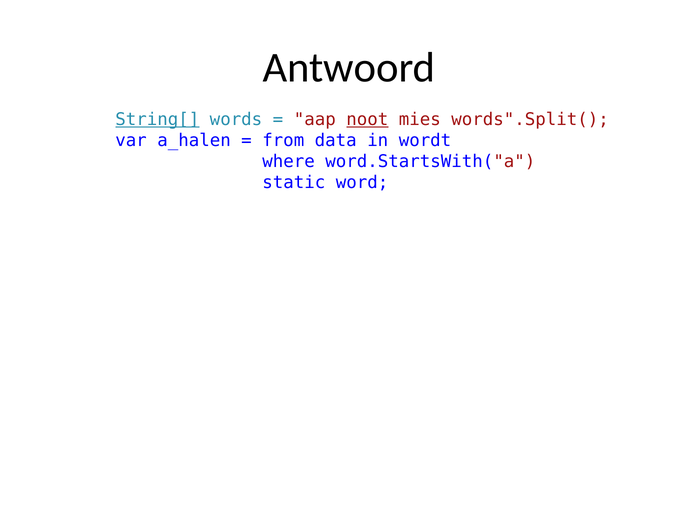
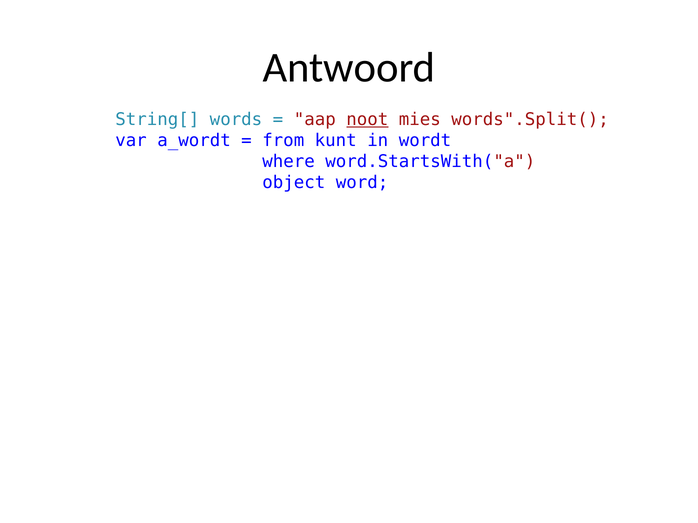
String[ underline: present -> none
a_halen: a_halen -> a_wordt
data: data -> kunt
static: static -> object
